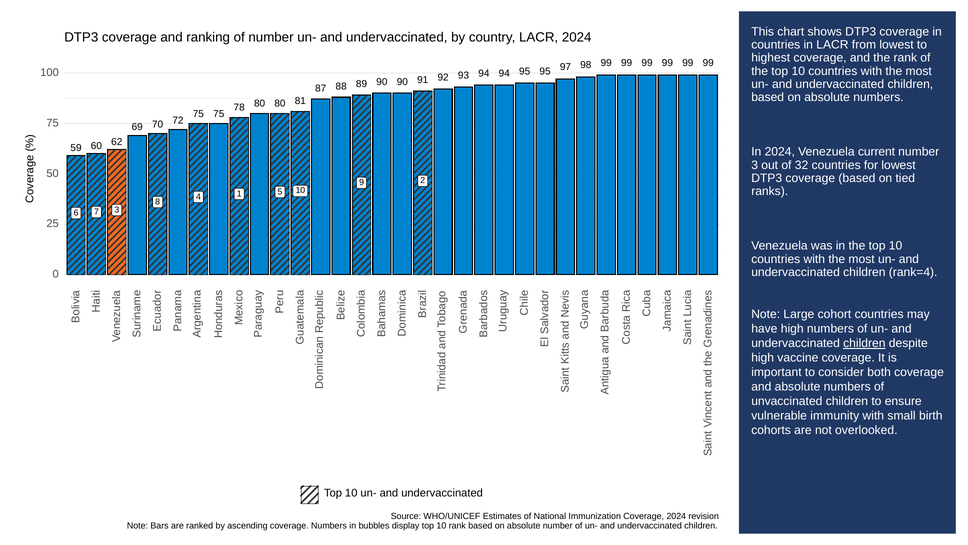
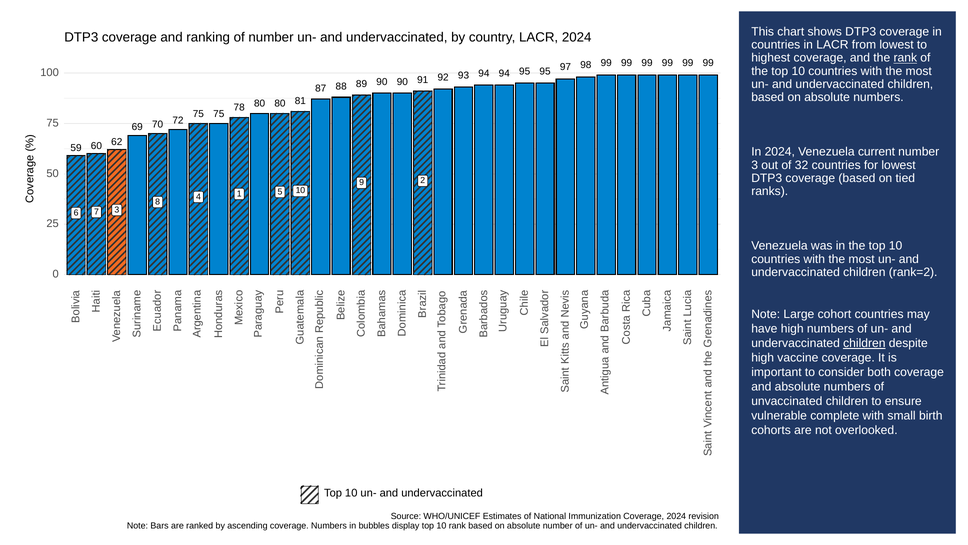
rank at (905, 58) underline: none -> present
rank=4: rank=4 -> rank=2
immunity: immunity -> complete
